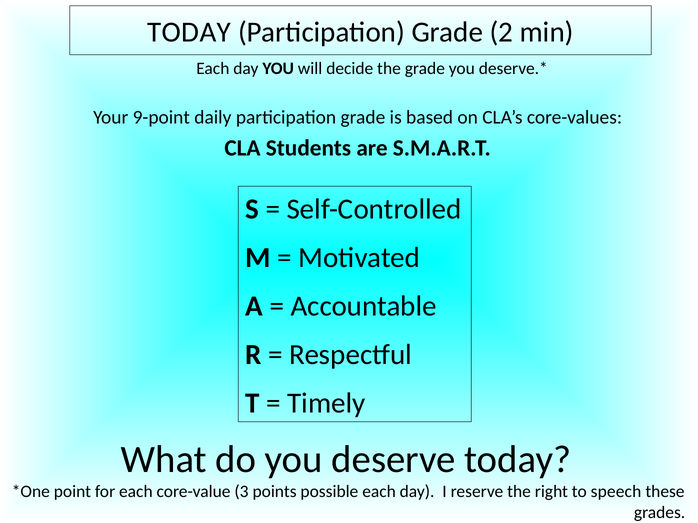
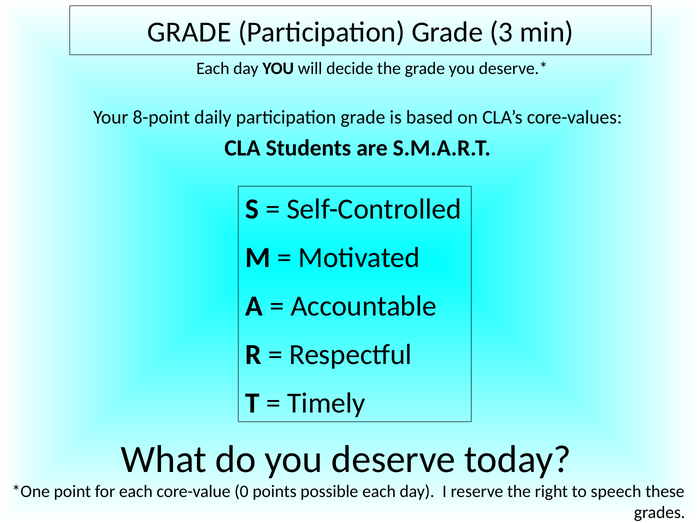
TODAY at (189, 32): TODAY -> GRADE
2: 2 -> 3
9-point: 9-point -> 8-point
3: 3 -> 0
